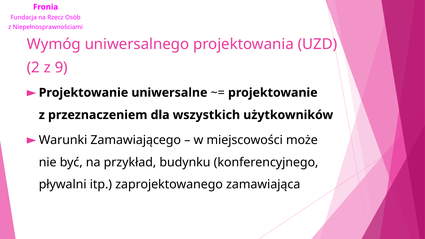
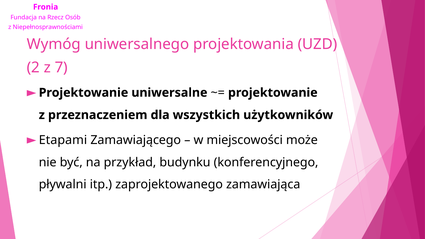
9: 9 -> 7
Warunki: Warunki -> Etapami
